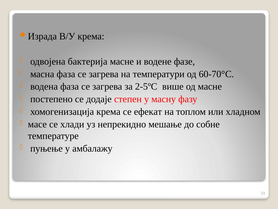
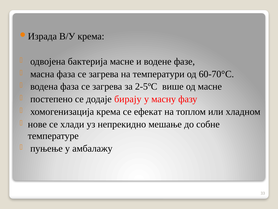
степен: степен -> бирају
масе: масе -> нове
